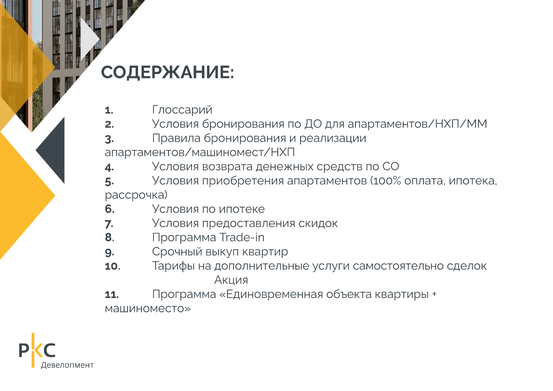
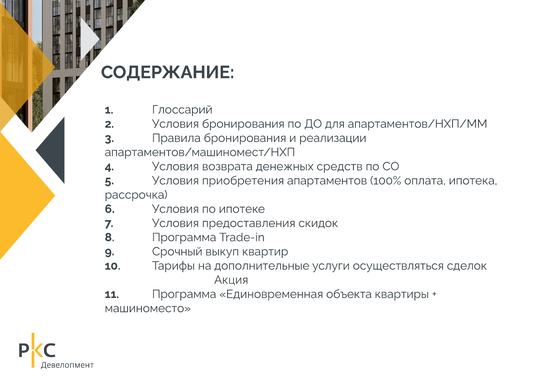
самостоятельно: самостоятельно -> осуществляться
